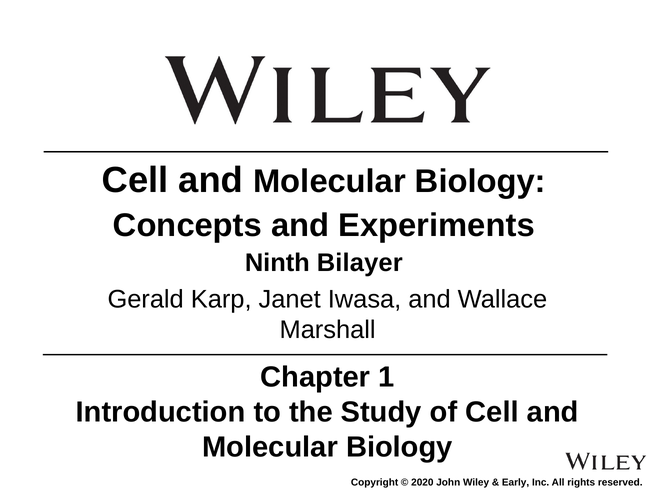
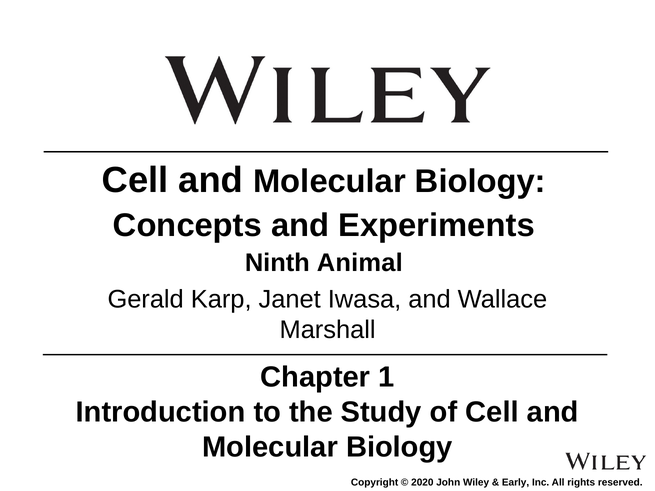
Bilayer: Bilayer -> Animal
